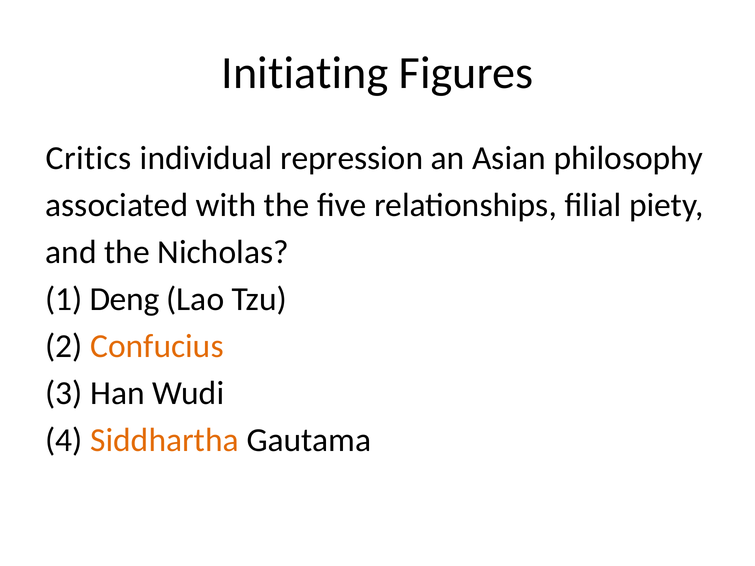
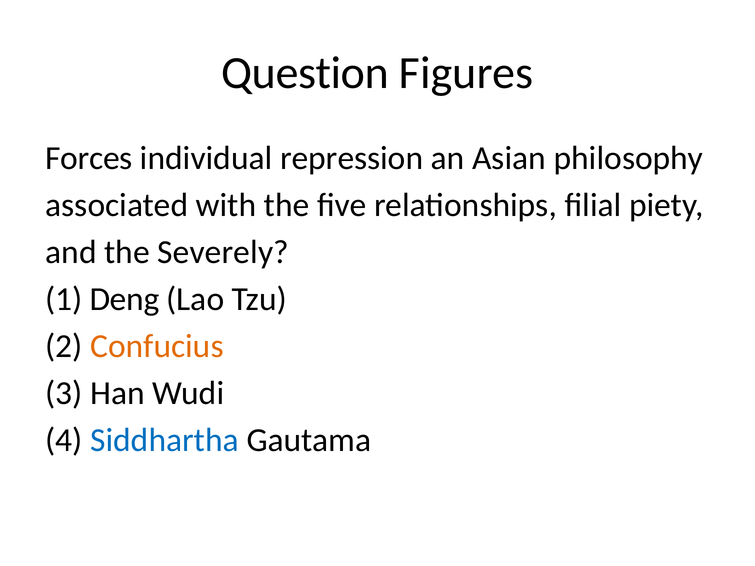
Initiating: Initiating -> Question
Critics: Critics -> Forces
Nicholas: Nicholas -> Severely
Siddhartha colour: orange -> blue
